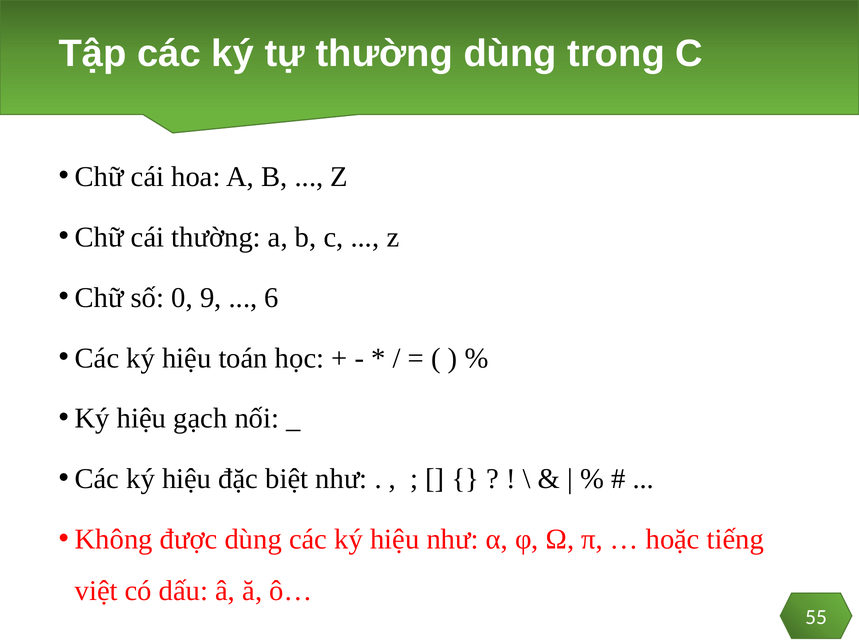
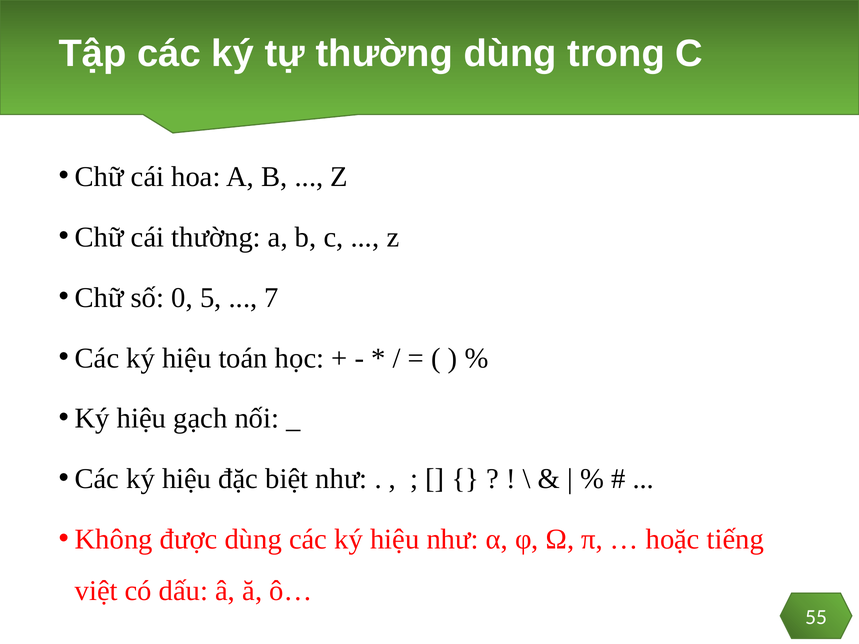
9: 9 -> 5
6: 6 -> 7
